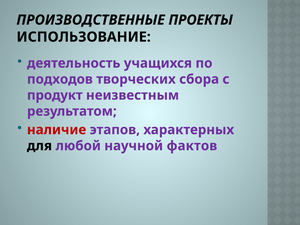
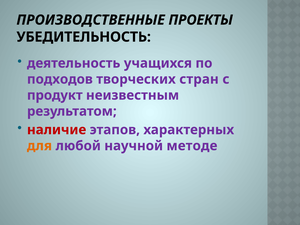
ИСПОЛЬЗОВАНИЕ: ИСПОЛЬЗОВАНИЕ -> УБЕДИТЕЛЬНОСТЬ
сбора: сбора -> стран
для colour: black -> orange
фактов: фактов -> методе
